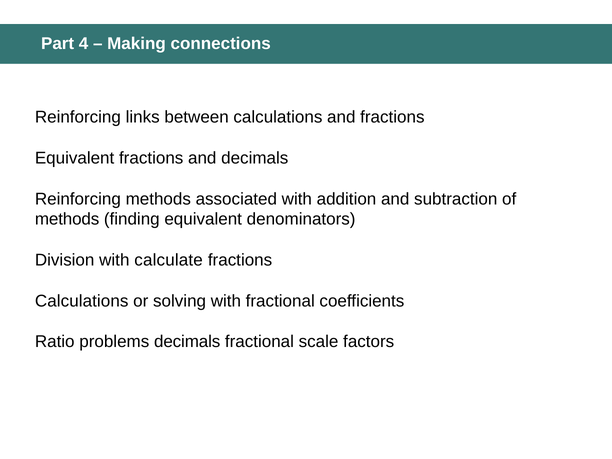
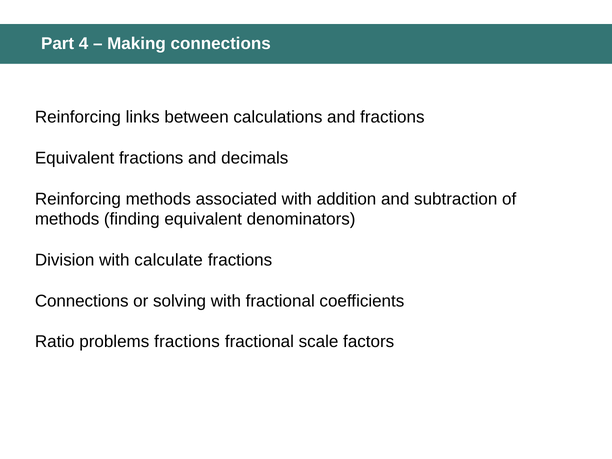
Calculations at (82, 301): Calculations -> Connections
problems decimals: decimals -> fractions
